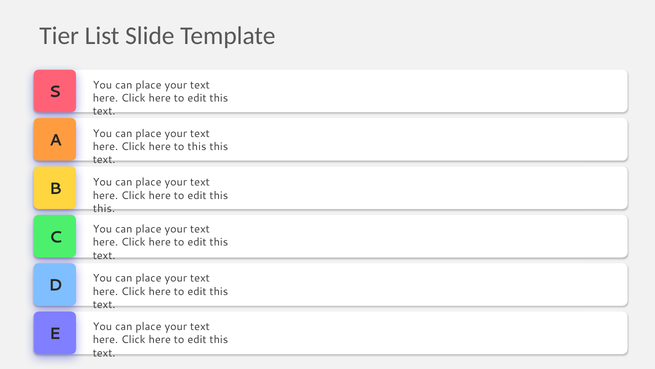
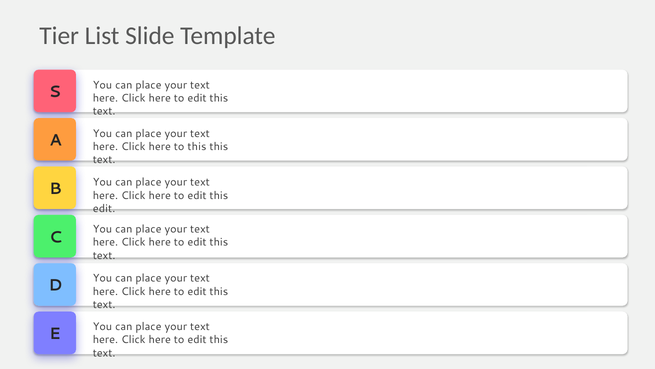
this at (104, 208): this -> edit
